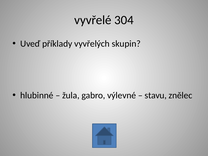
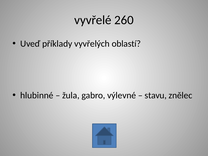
304: 304 -> 260
skupin: skupin -> oblastí
